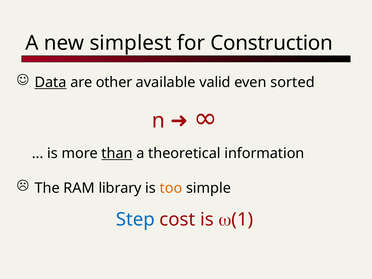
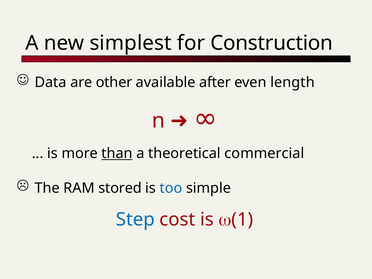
Data underline: present -> none
valid: valid -> after
sorted: sorted -> length
information: information -> commercial
library: library -> stored
too colour: orange -> blue
